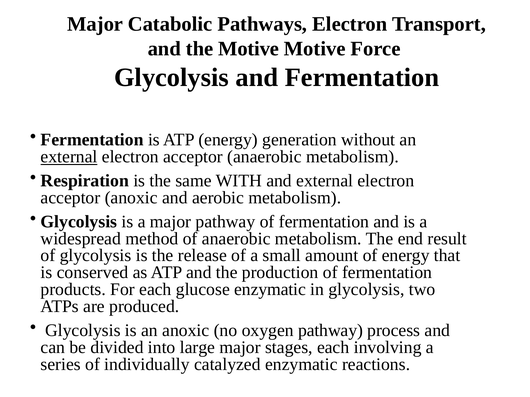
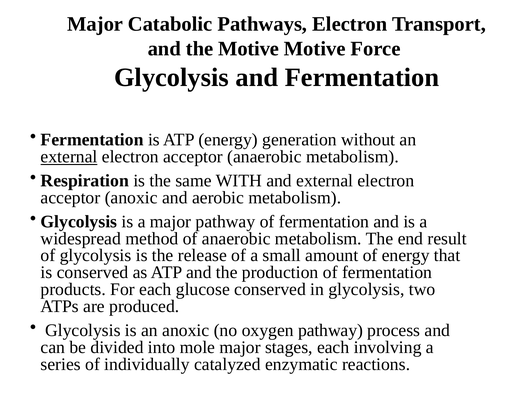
glucose enzymatic: enzymatic -> conserved
large: large -> mole
